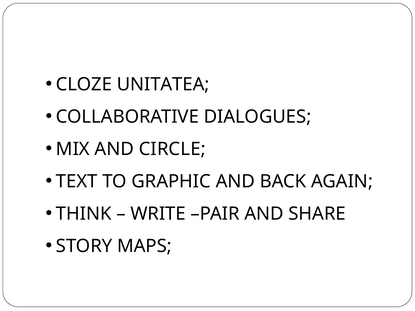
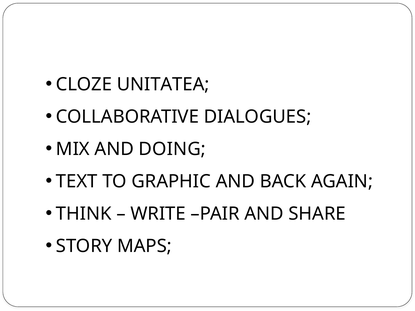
CIRCLE: CIRCLE -> DOING
